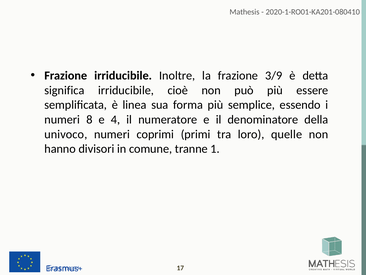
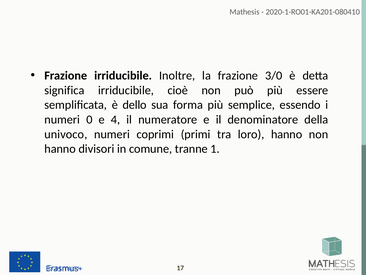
3/9: 3/9 -> 3/0
linea: linea -> dello
8: 8 -> 0
loro quelle: quelle -> hanno
